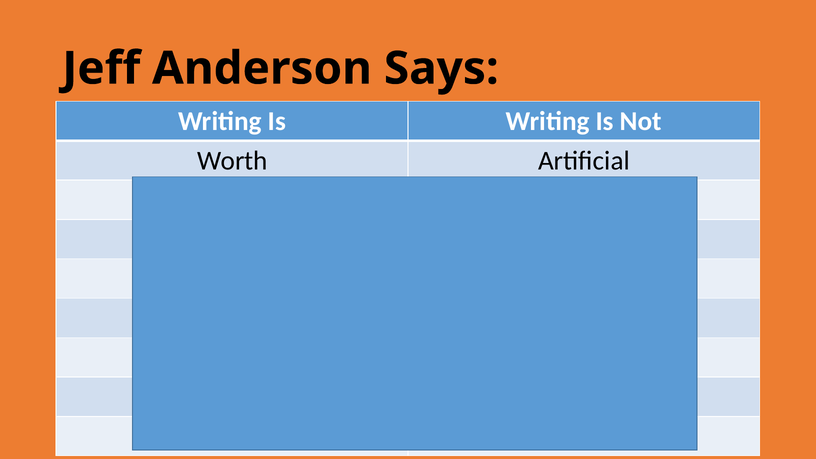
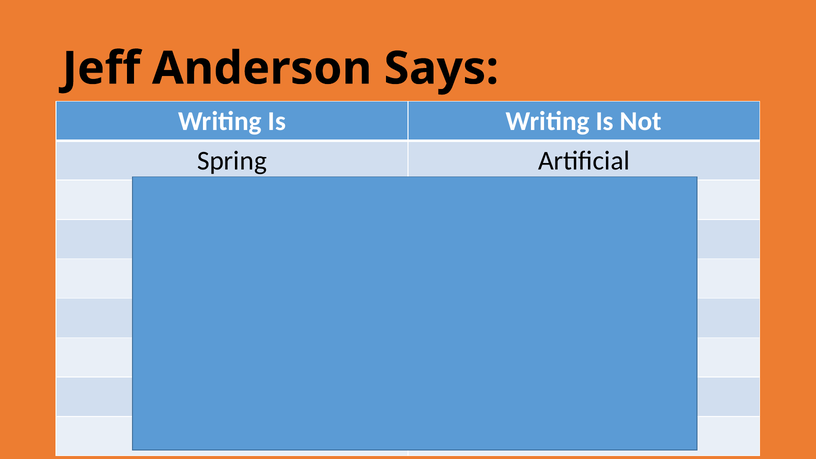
Worth: Worth -> Spring
